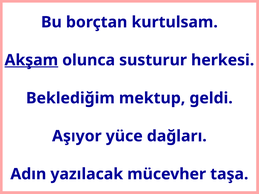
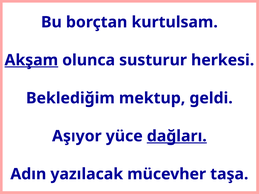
dağları underline: none -> present
